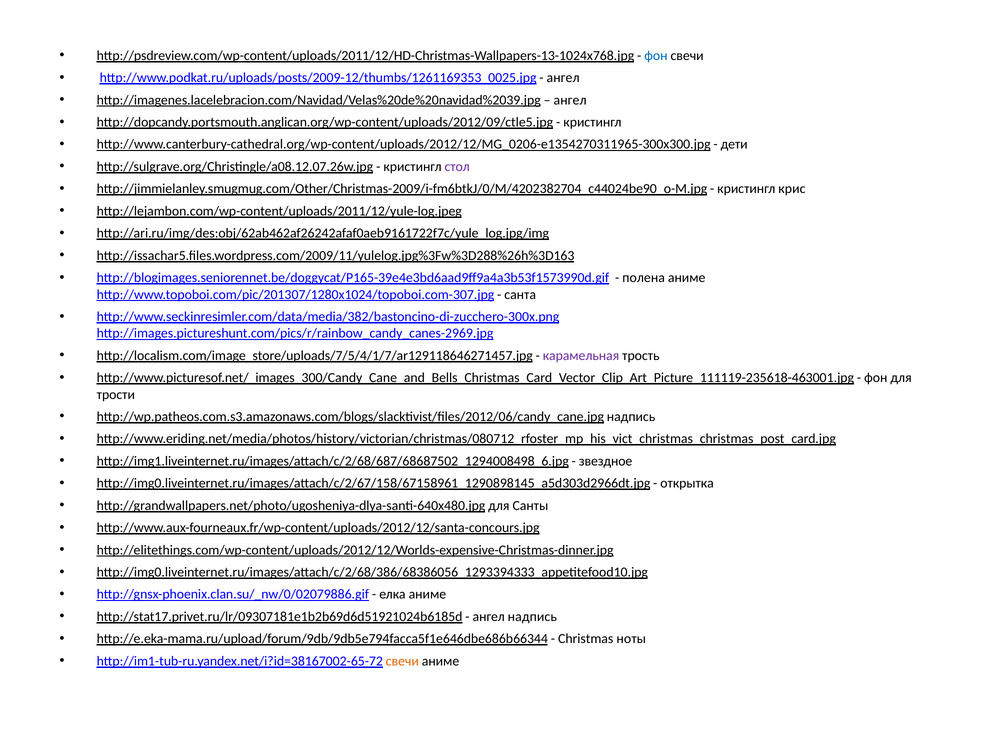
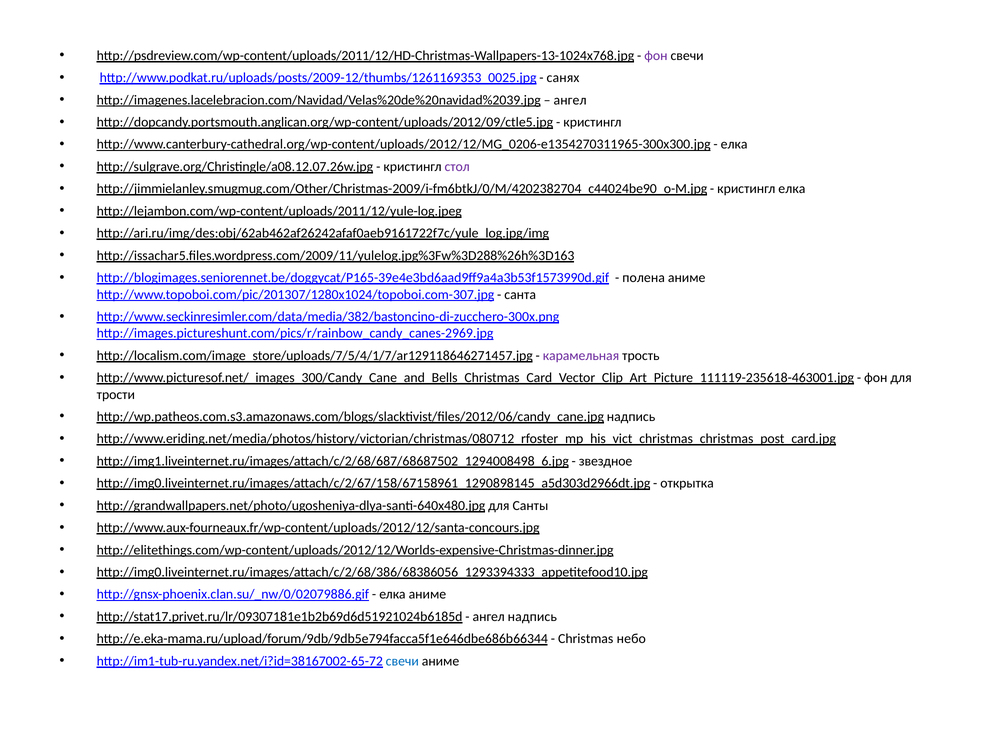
фон at (656, 56) colour: blue -> purple
ангел at (563, 78): ангел -> санях
дети at (734, 144): дети -> елка
кристингл крис: крис -> елка
ноты: ноты -> небо
свечи at (402, 661) colour: orange -> blue
